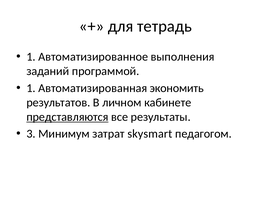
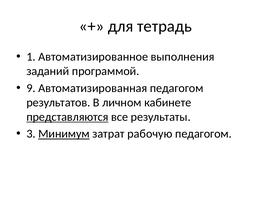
1 at (31, 88): 1 -> 9
Автоматизированная экономить: экономить -> педагогом
Минимум underline: none -> present
skysmart: skysmart -> рабочую
